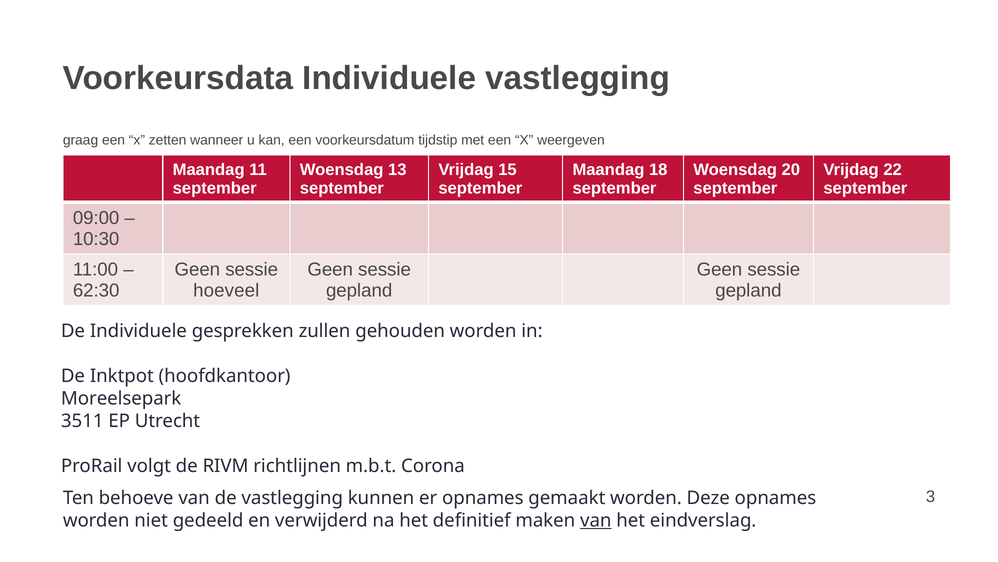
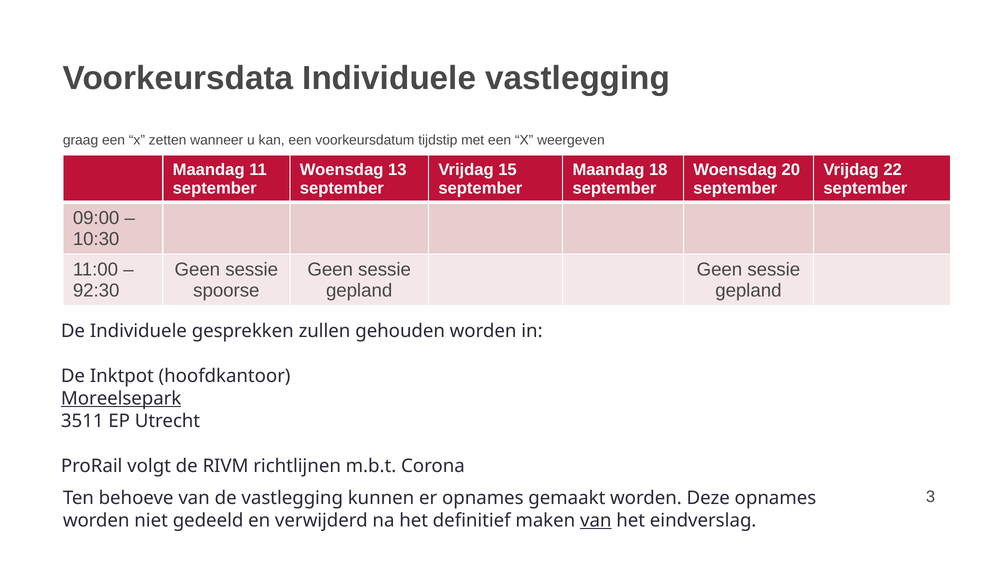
62:30: 62:30 -> 92:30
hoeveel: hoeveel -> spoorse
Moreelsepark underline: none -> present
